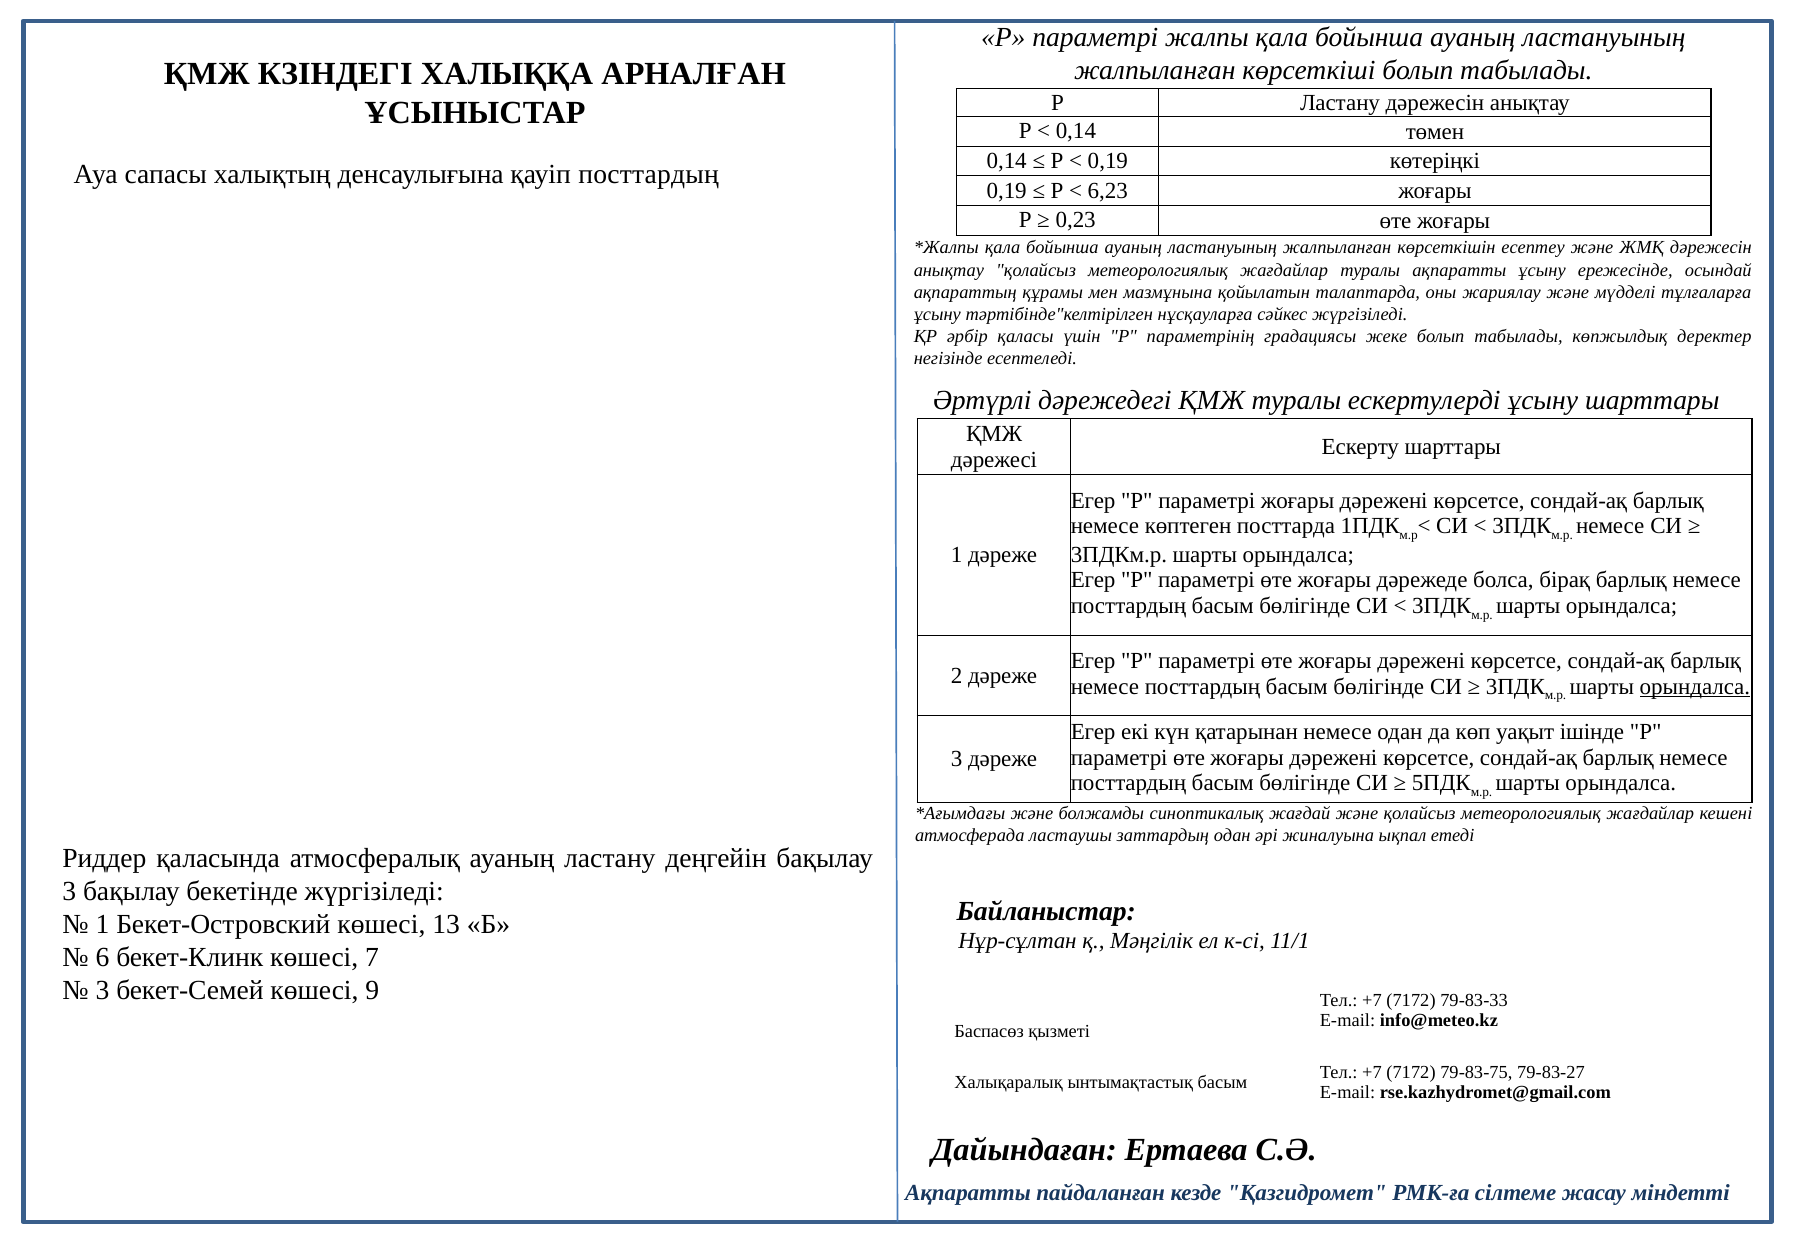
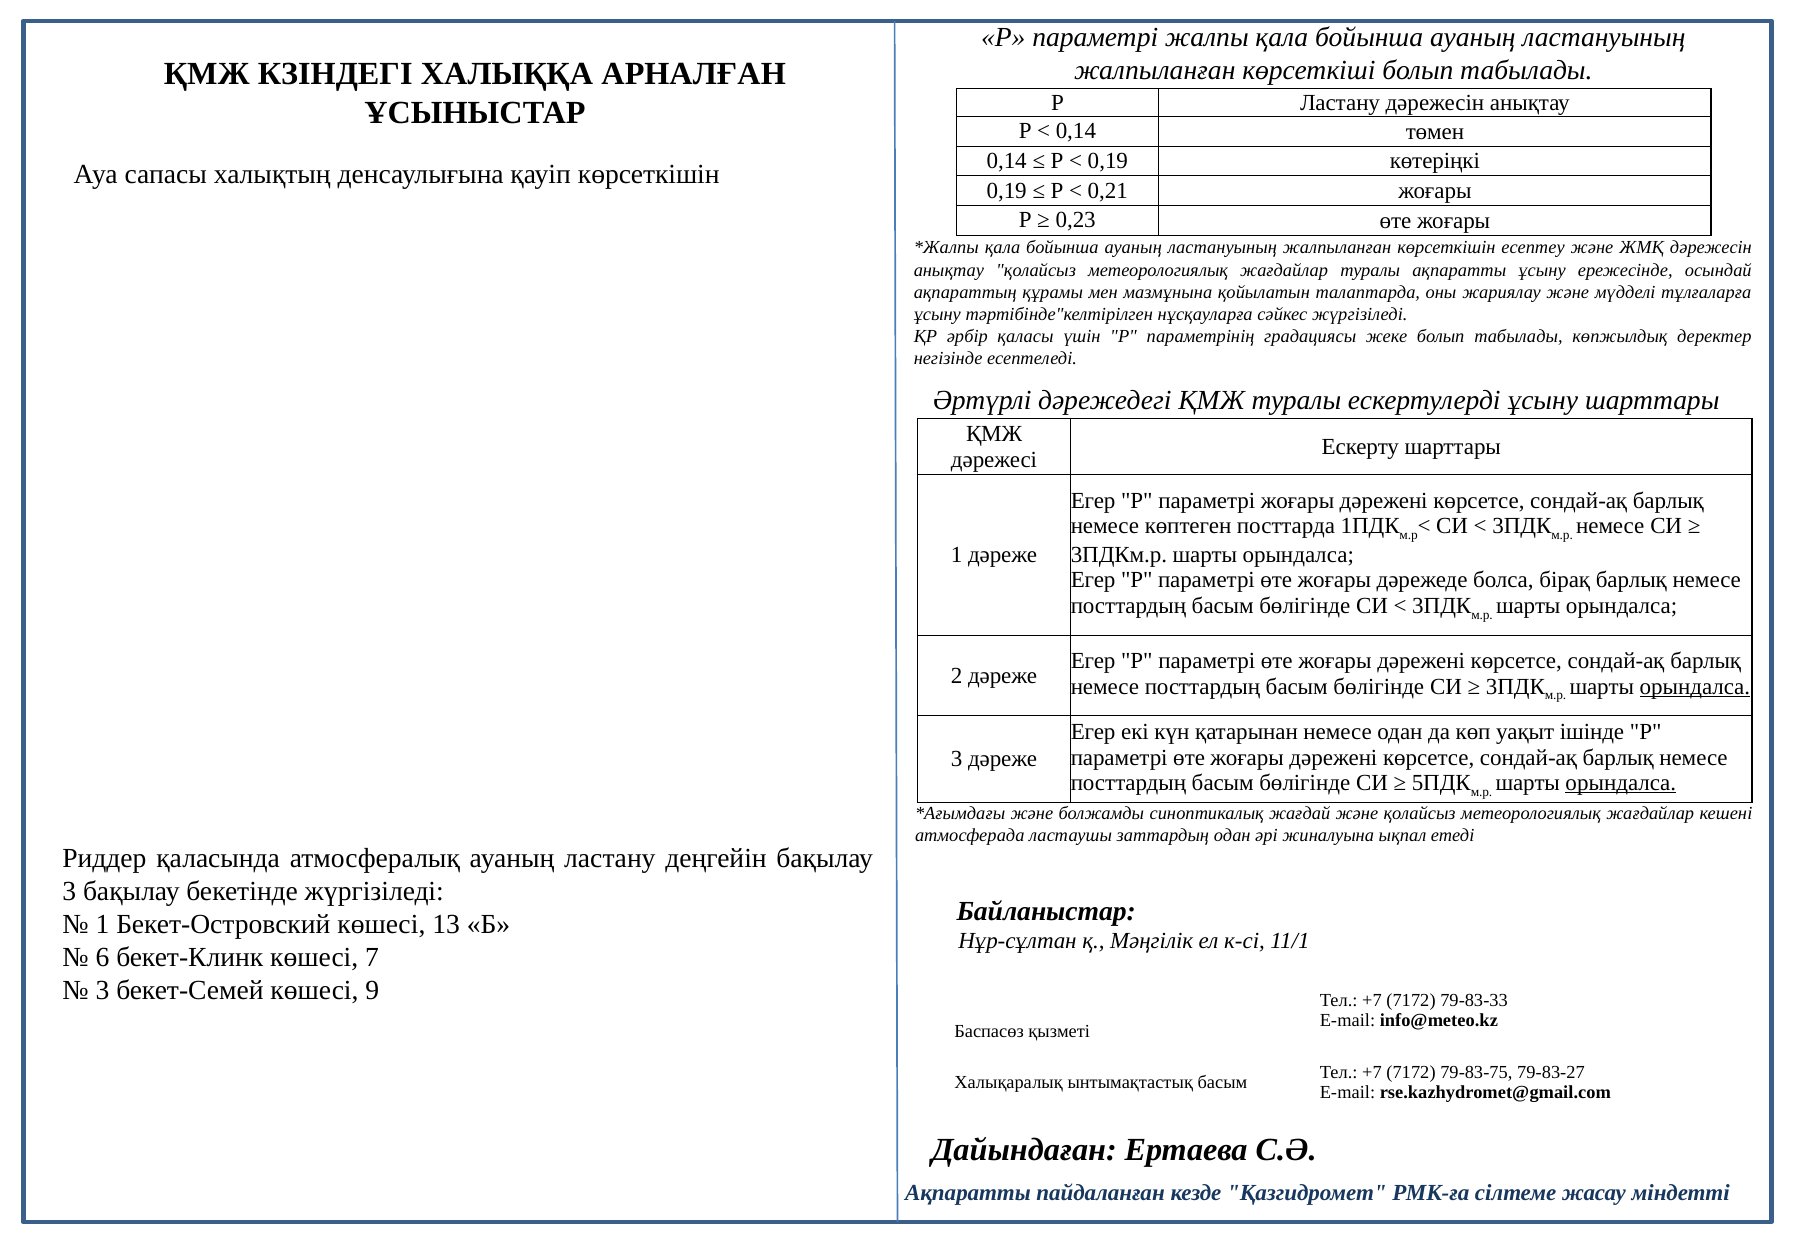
қауіп посттардың: посттардың -> көрсеткішін
6,23: 6,23 -> 0,21
орындалса at (1621, 783) underline: none -> present
